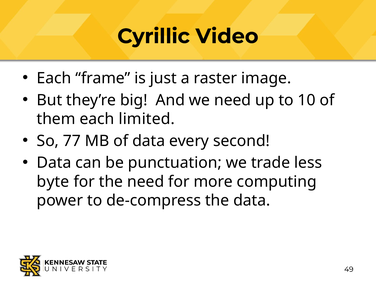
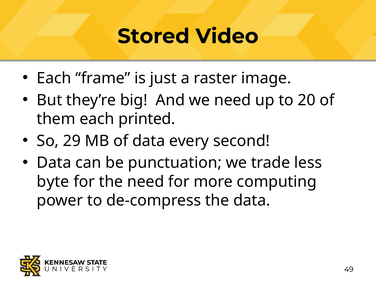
Cyrillic: Cyrillic -> Stored
10: 10 -> 20
limited: limited -> printed
77: 77 -> 29
